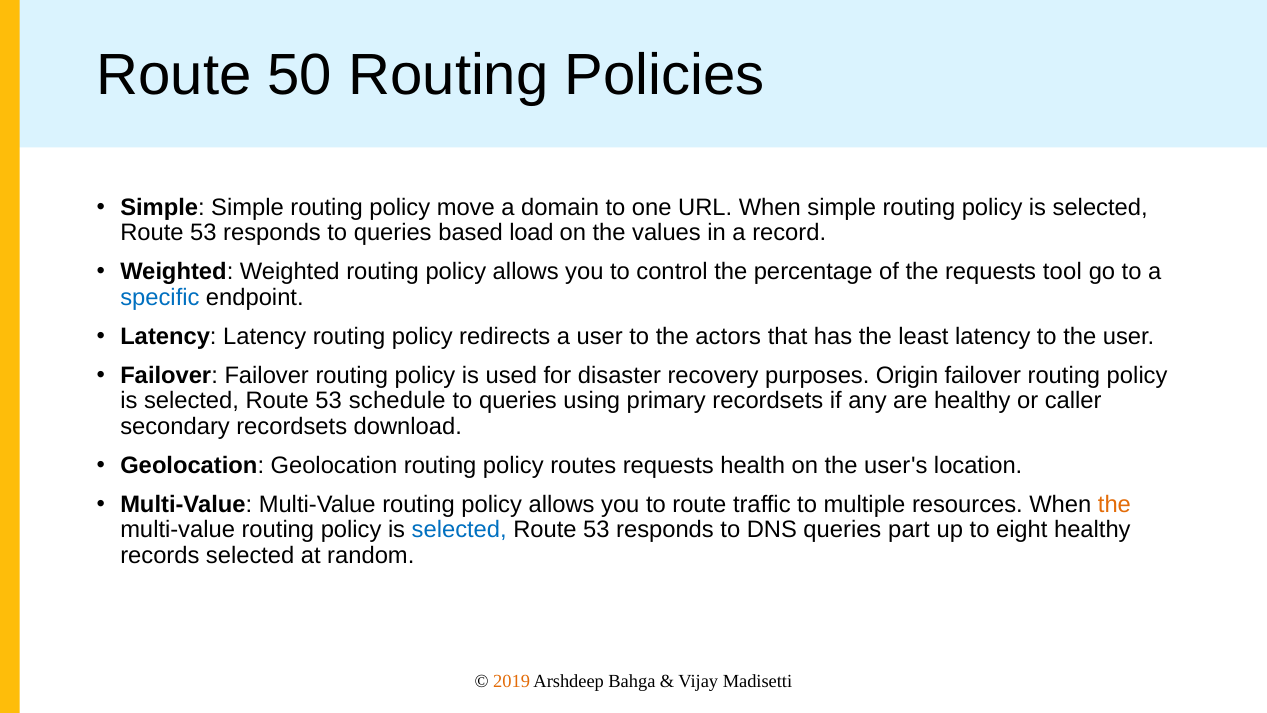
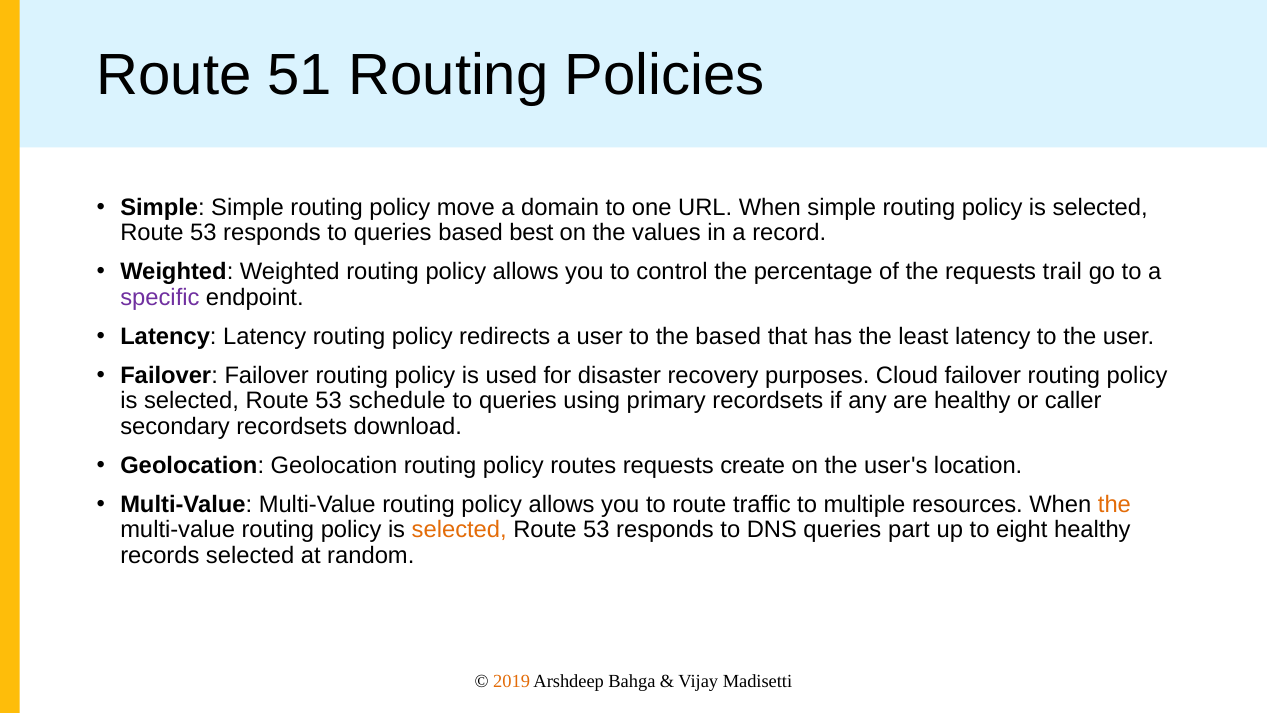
50: 50 -> 51
load: load -> best
tool: tool -> trail
specific colour: blue -> purple
the actors: actors -> based
Origin: Origin -> Cloud
health: health -> create
selected at (459, 530) colour: blue -> orange
